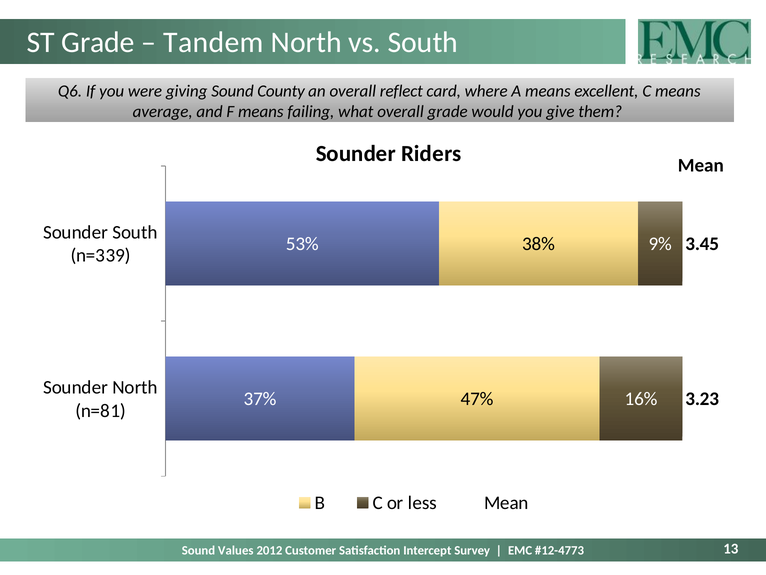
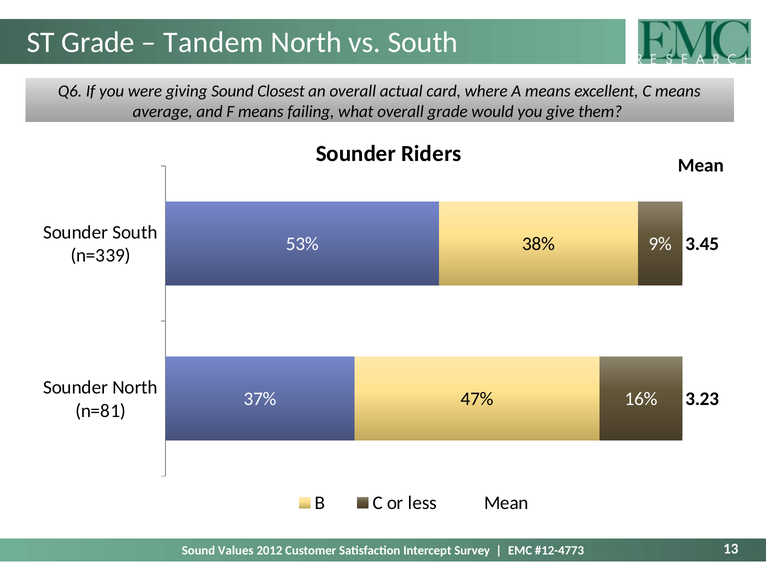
County: County -> Closest
reflect: reflect -> actual
